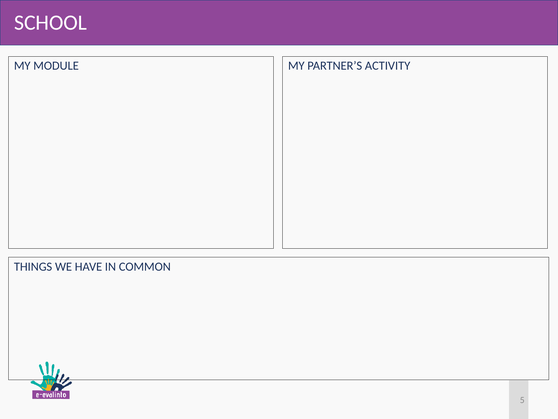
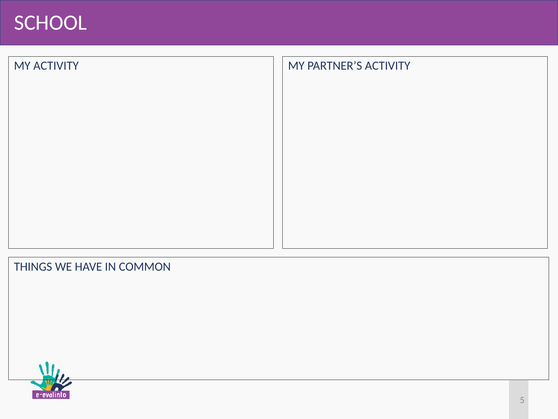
MY MODULE: MODULE -> ACTIVITY
